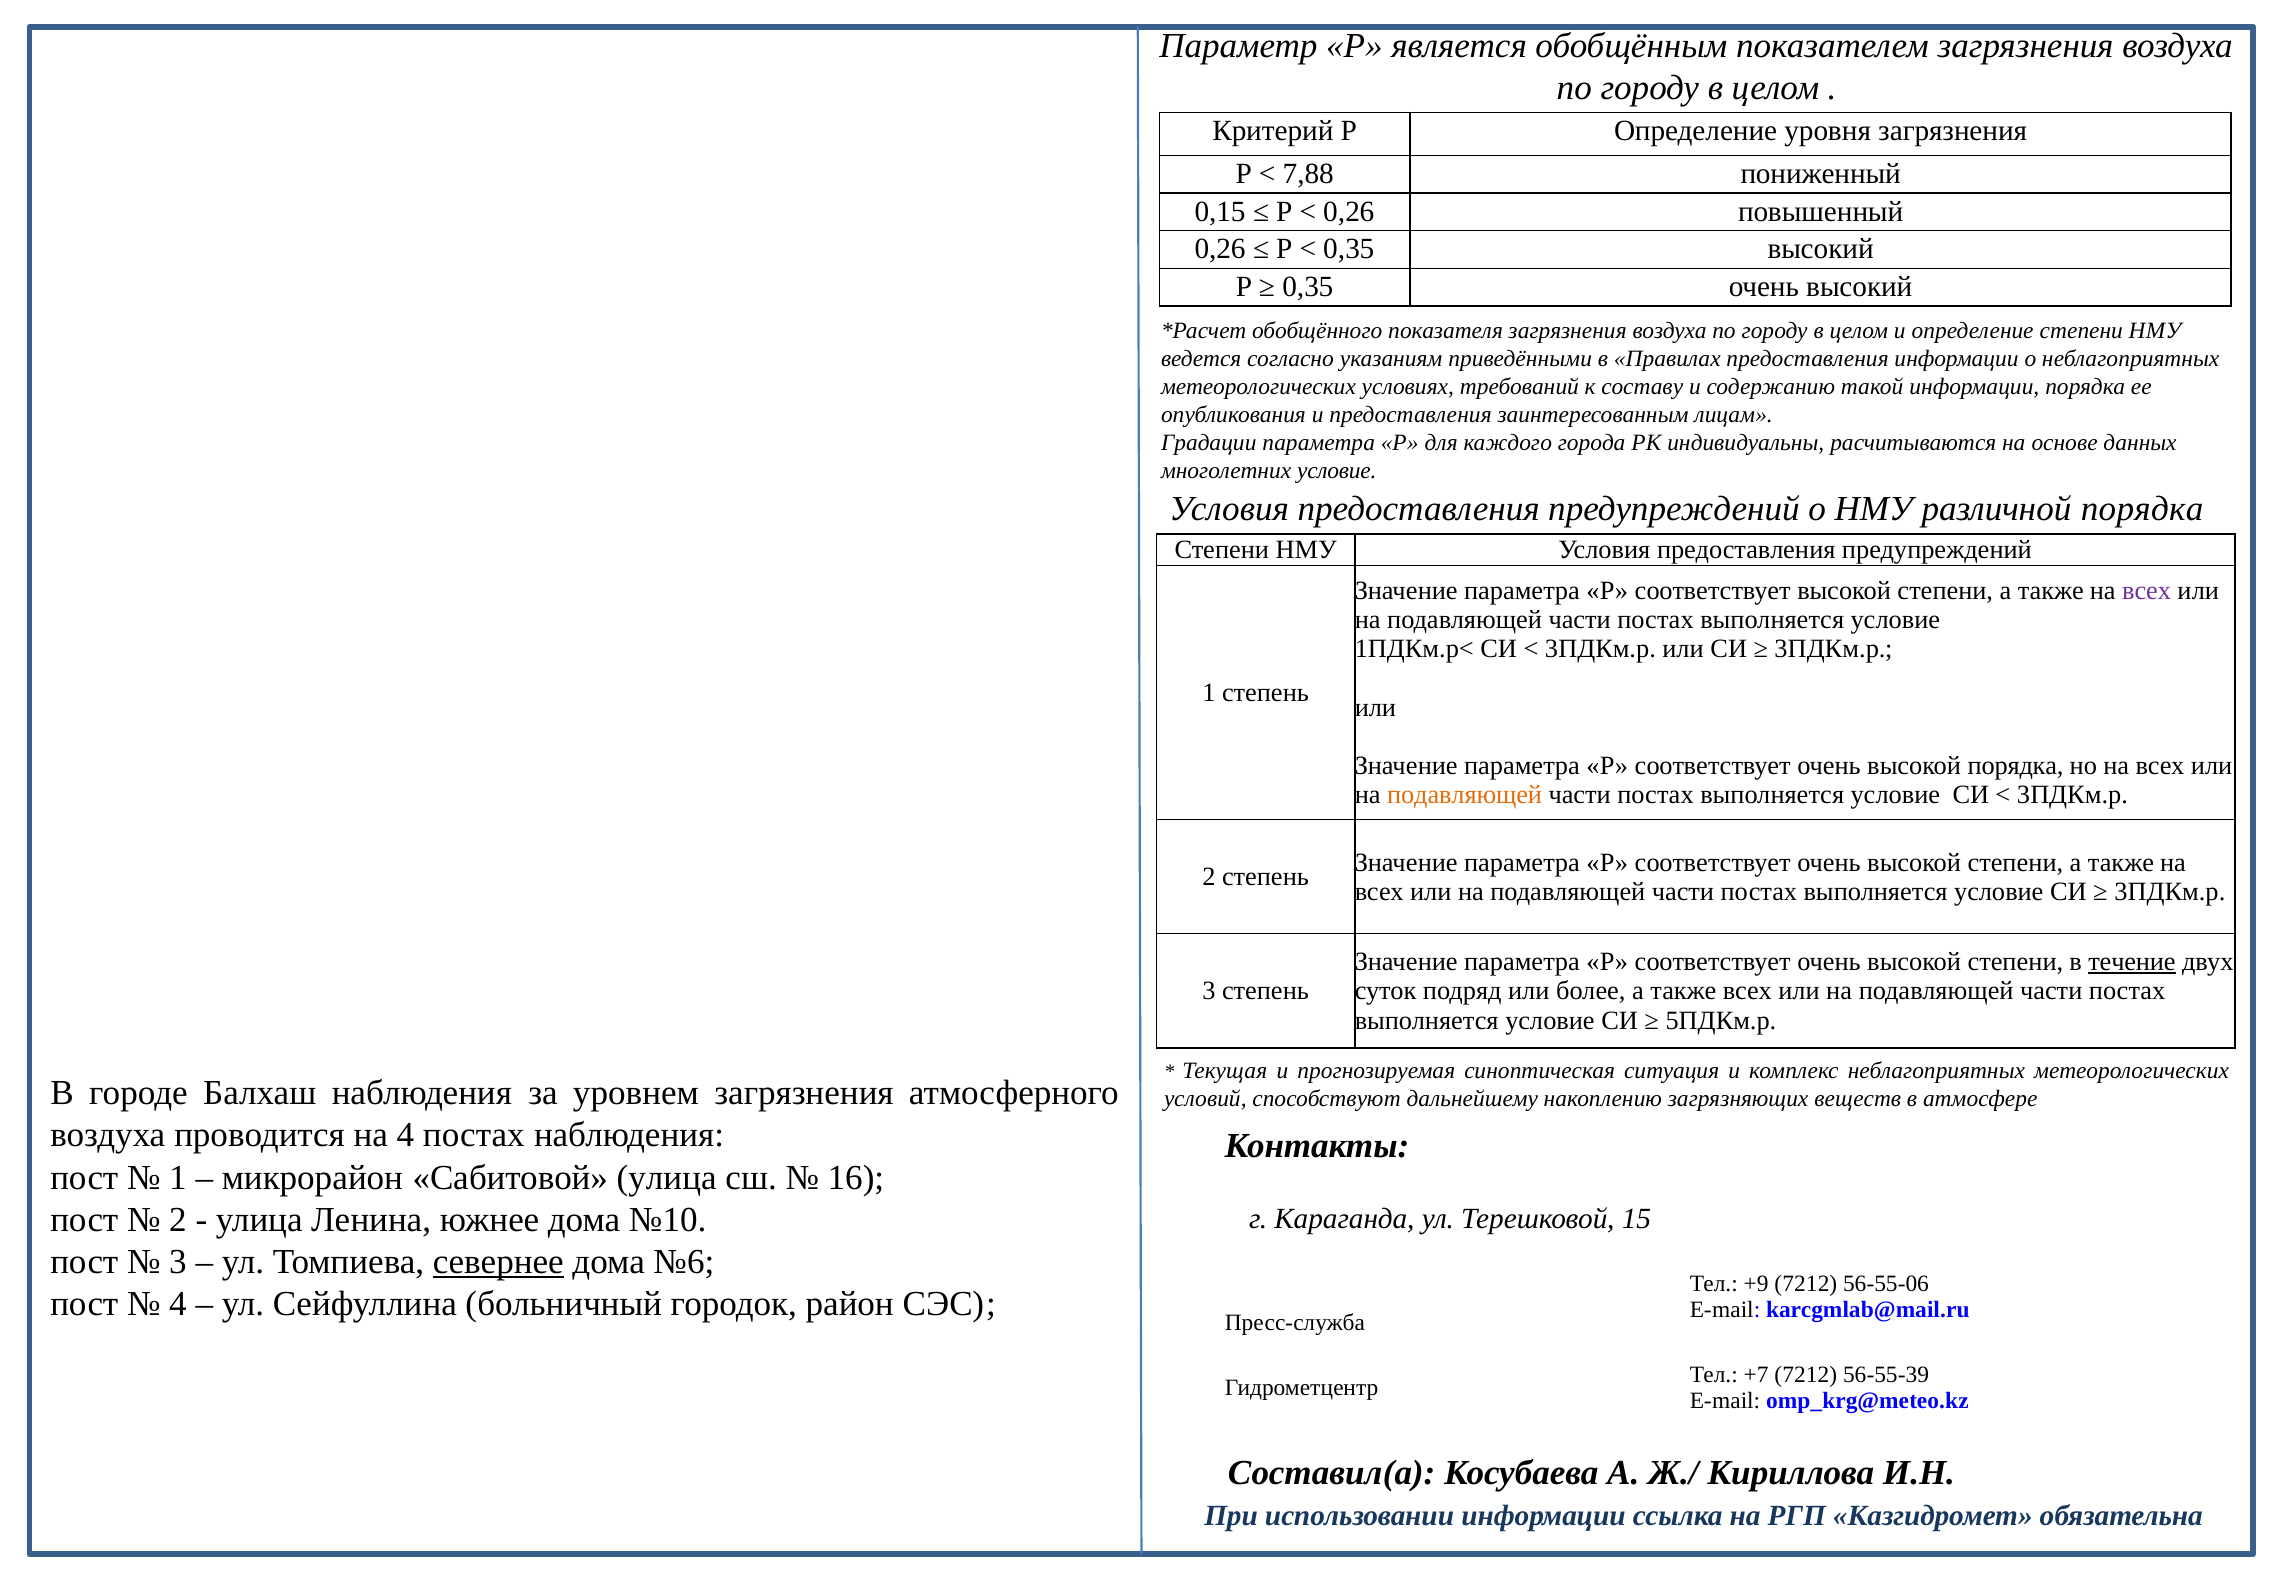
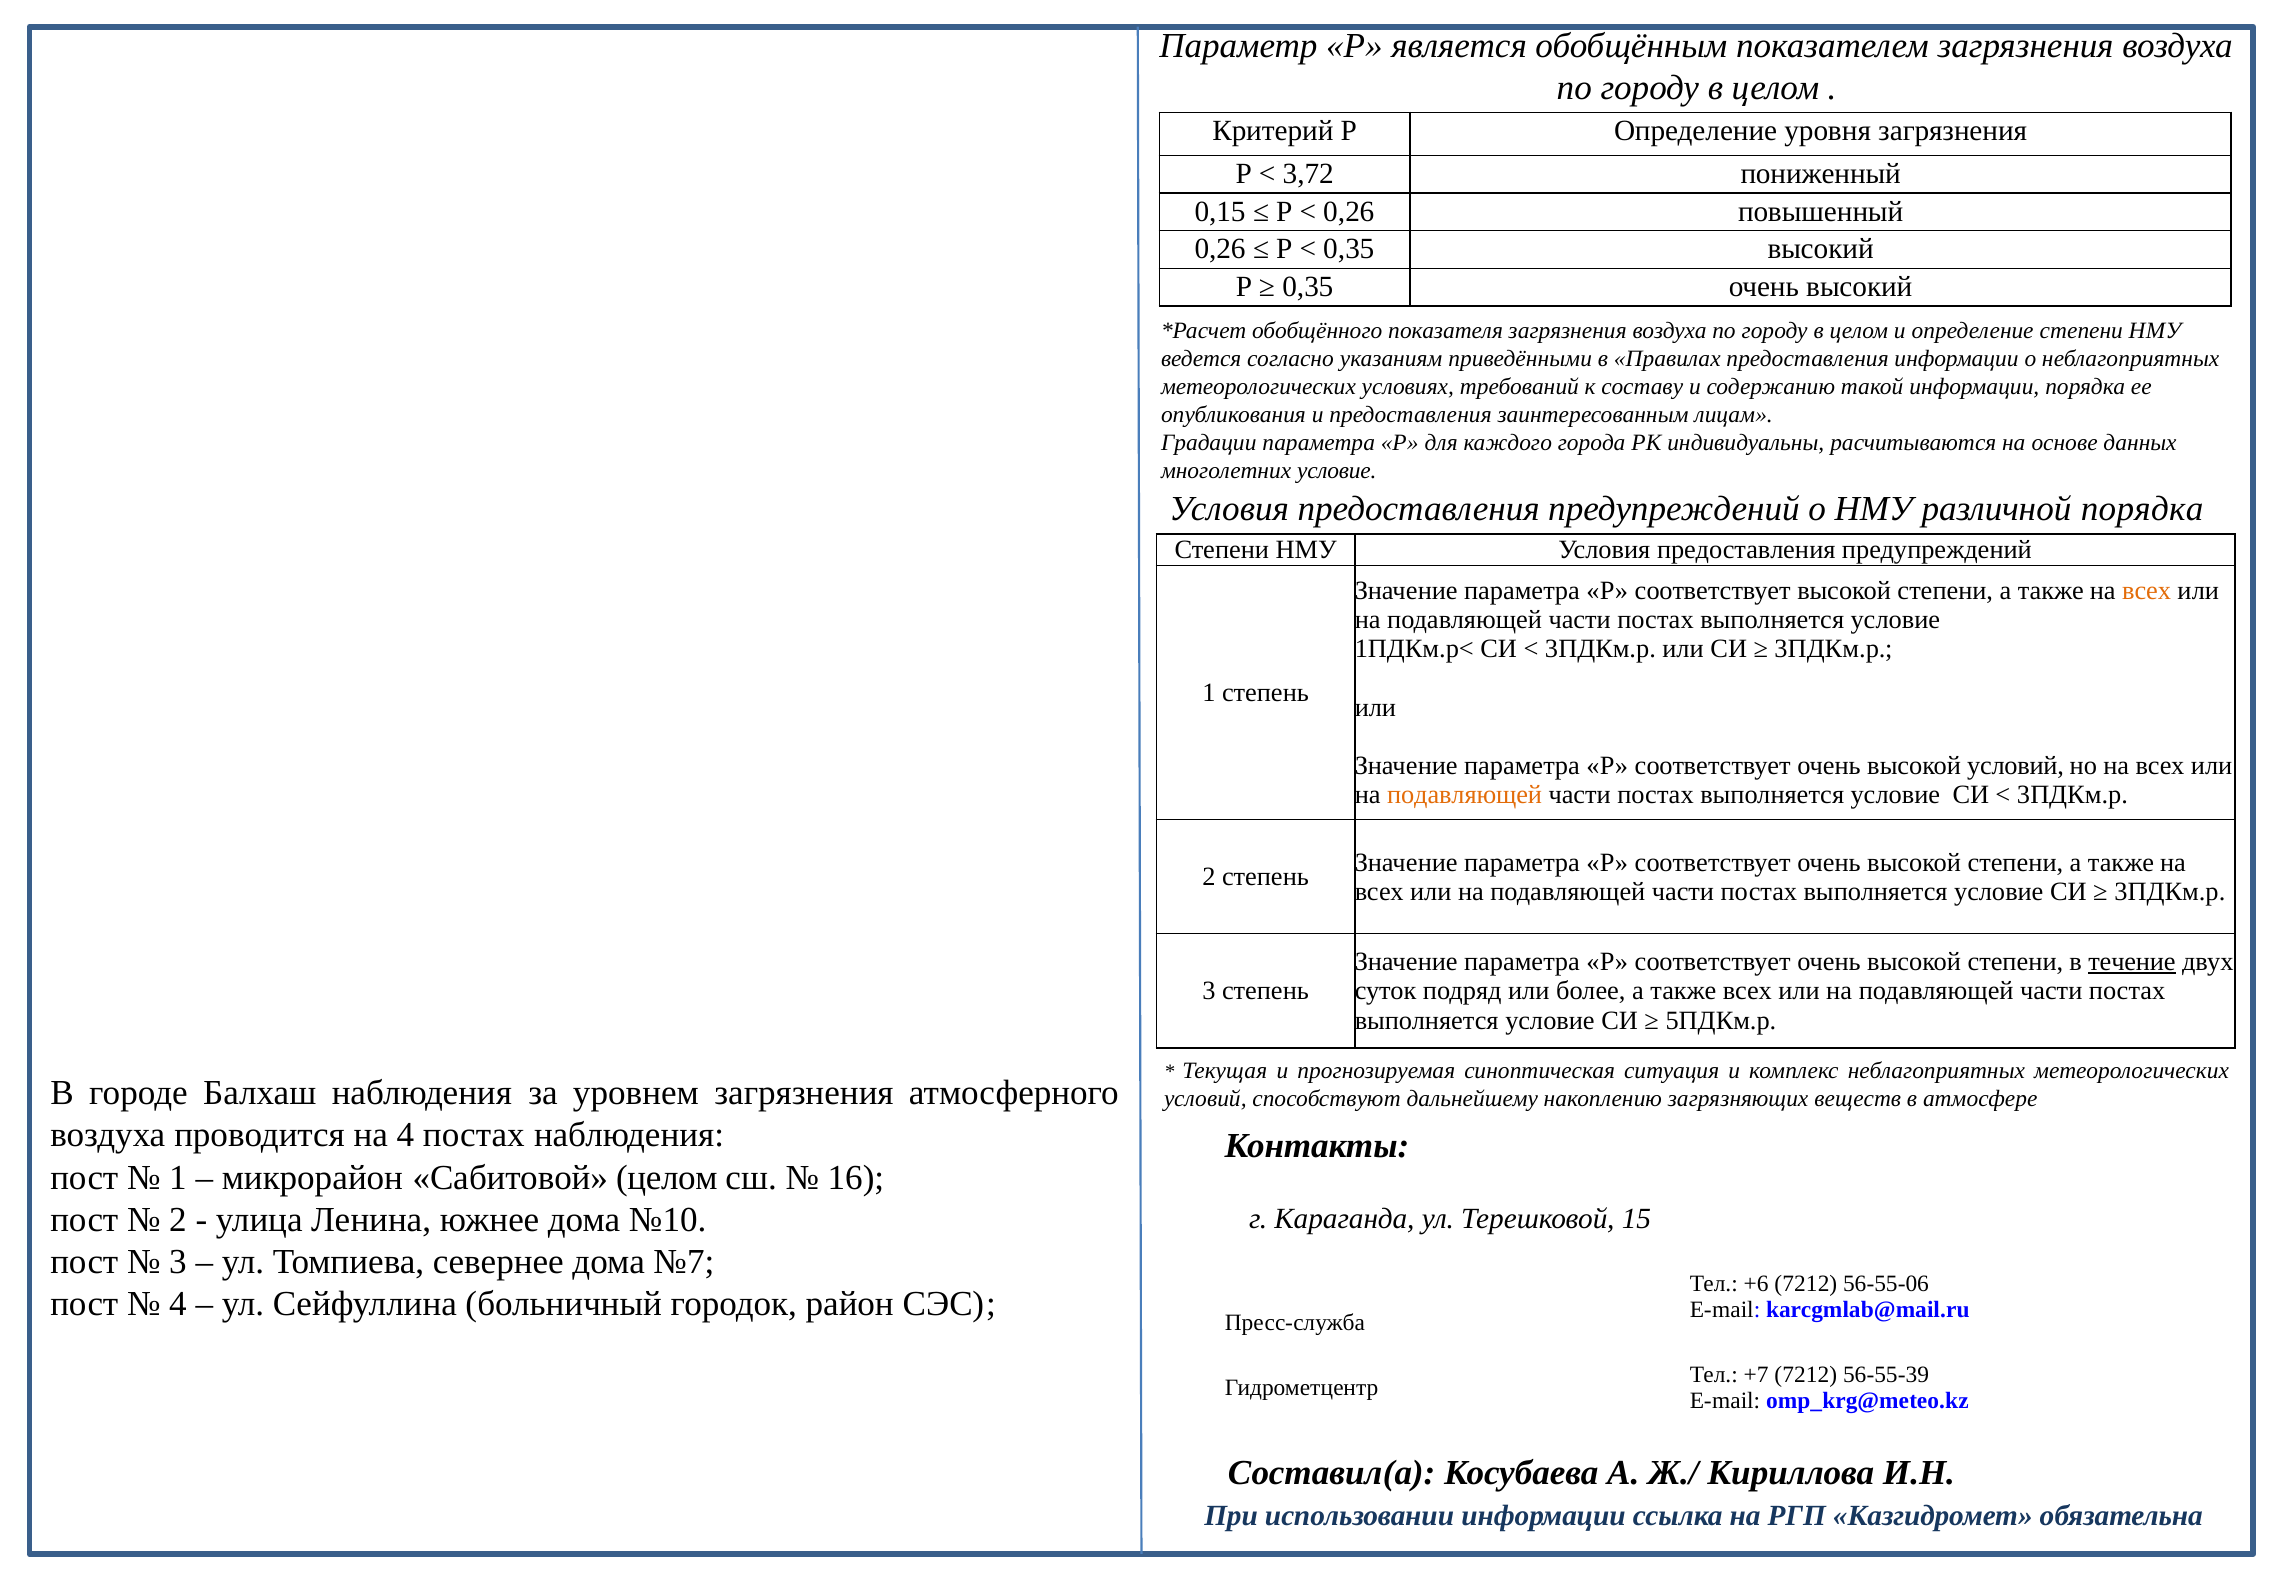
7,88: 7,88 -> 3,72
всех at (2147, 590) colour: purple -> orange
высокой порядка: порядка -> условий
Сабитовой улица: улица -> целом
севернее underline: present -> none
№6: №6 -> №7
+9: +9 -> +6
